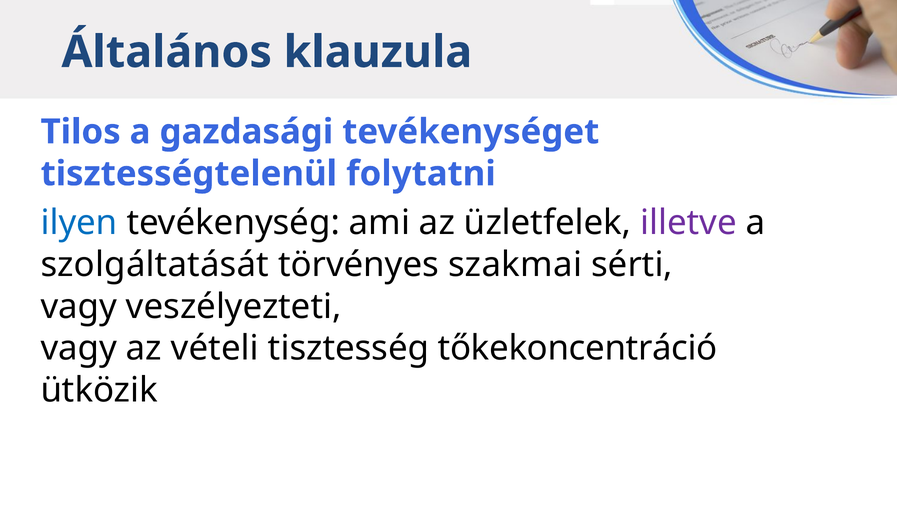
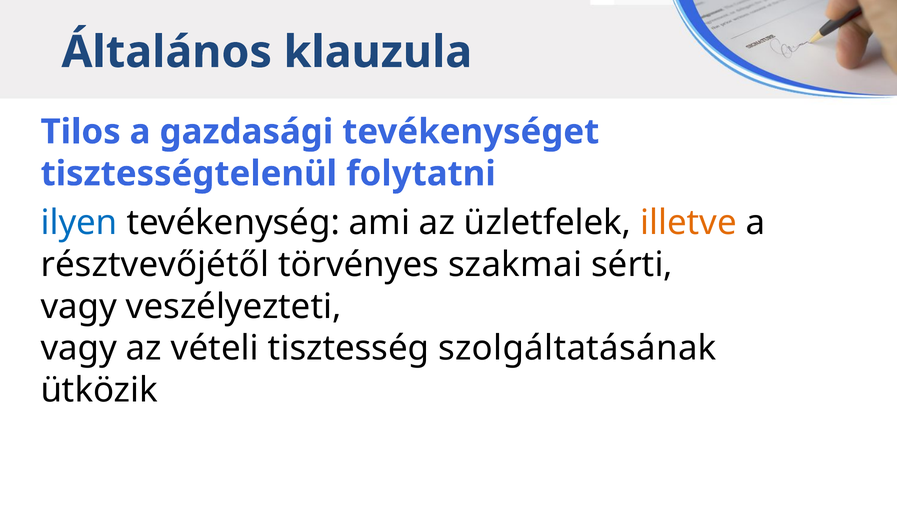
illetve colour: purple -> orange
szolgáltatását: szolgáltatását -> résztvevőjétől
tőkekoncentráció: tőkekoncentráció -> szolgáltatásának
